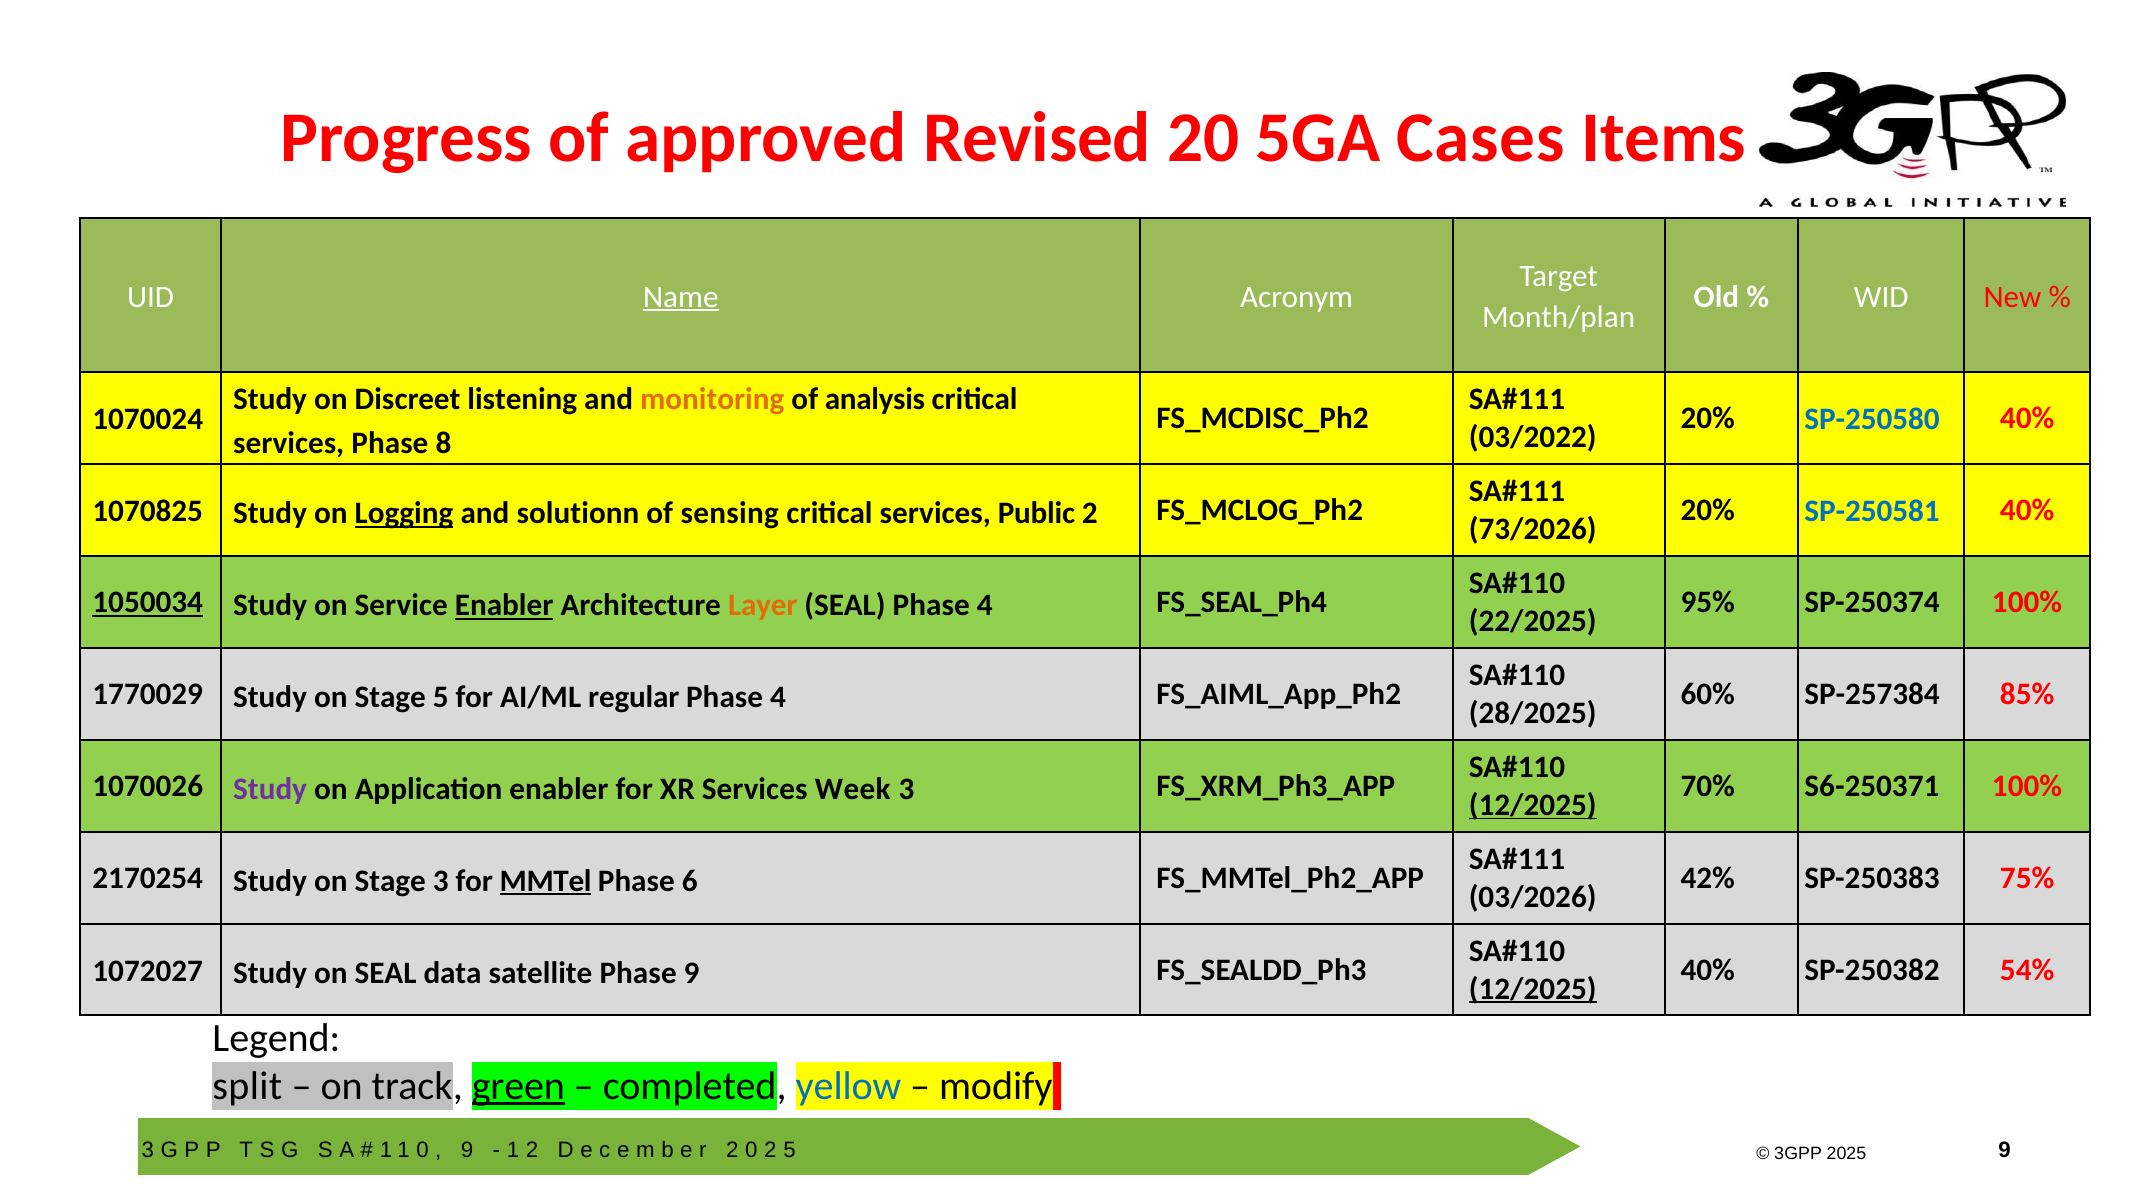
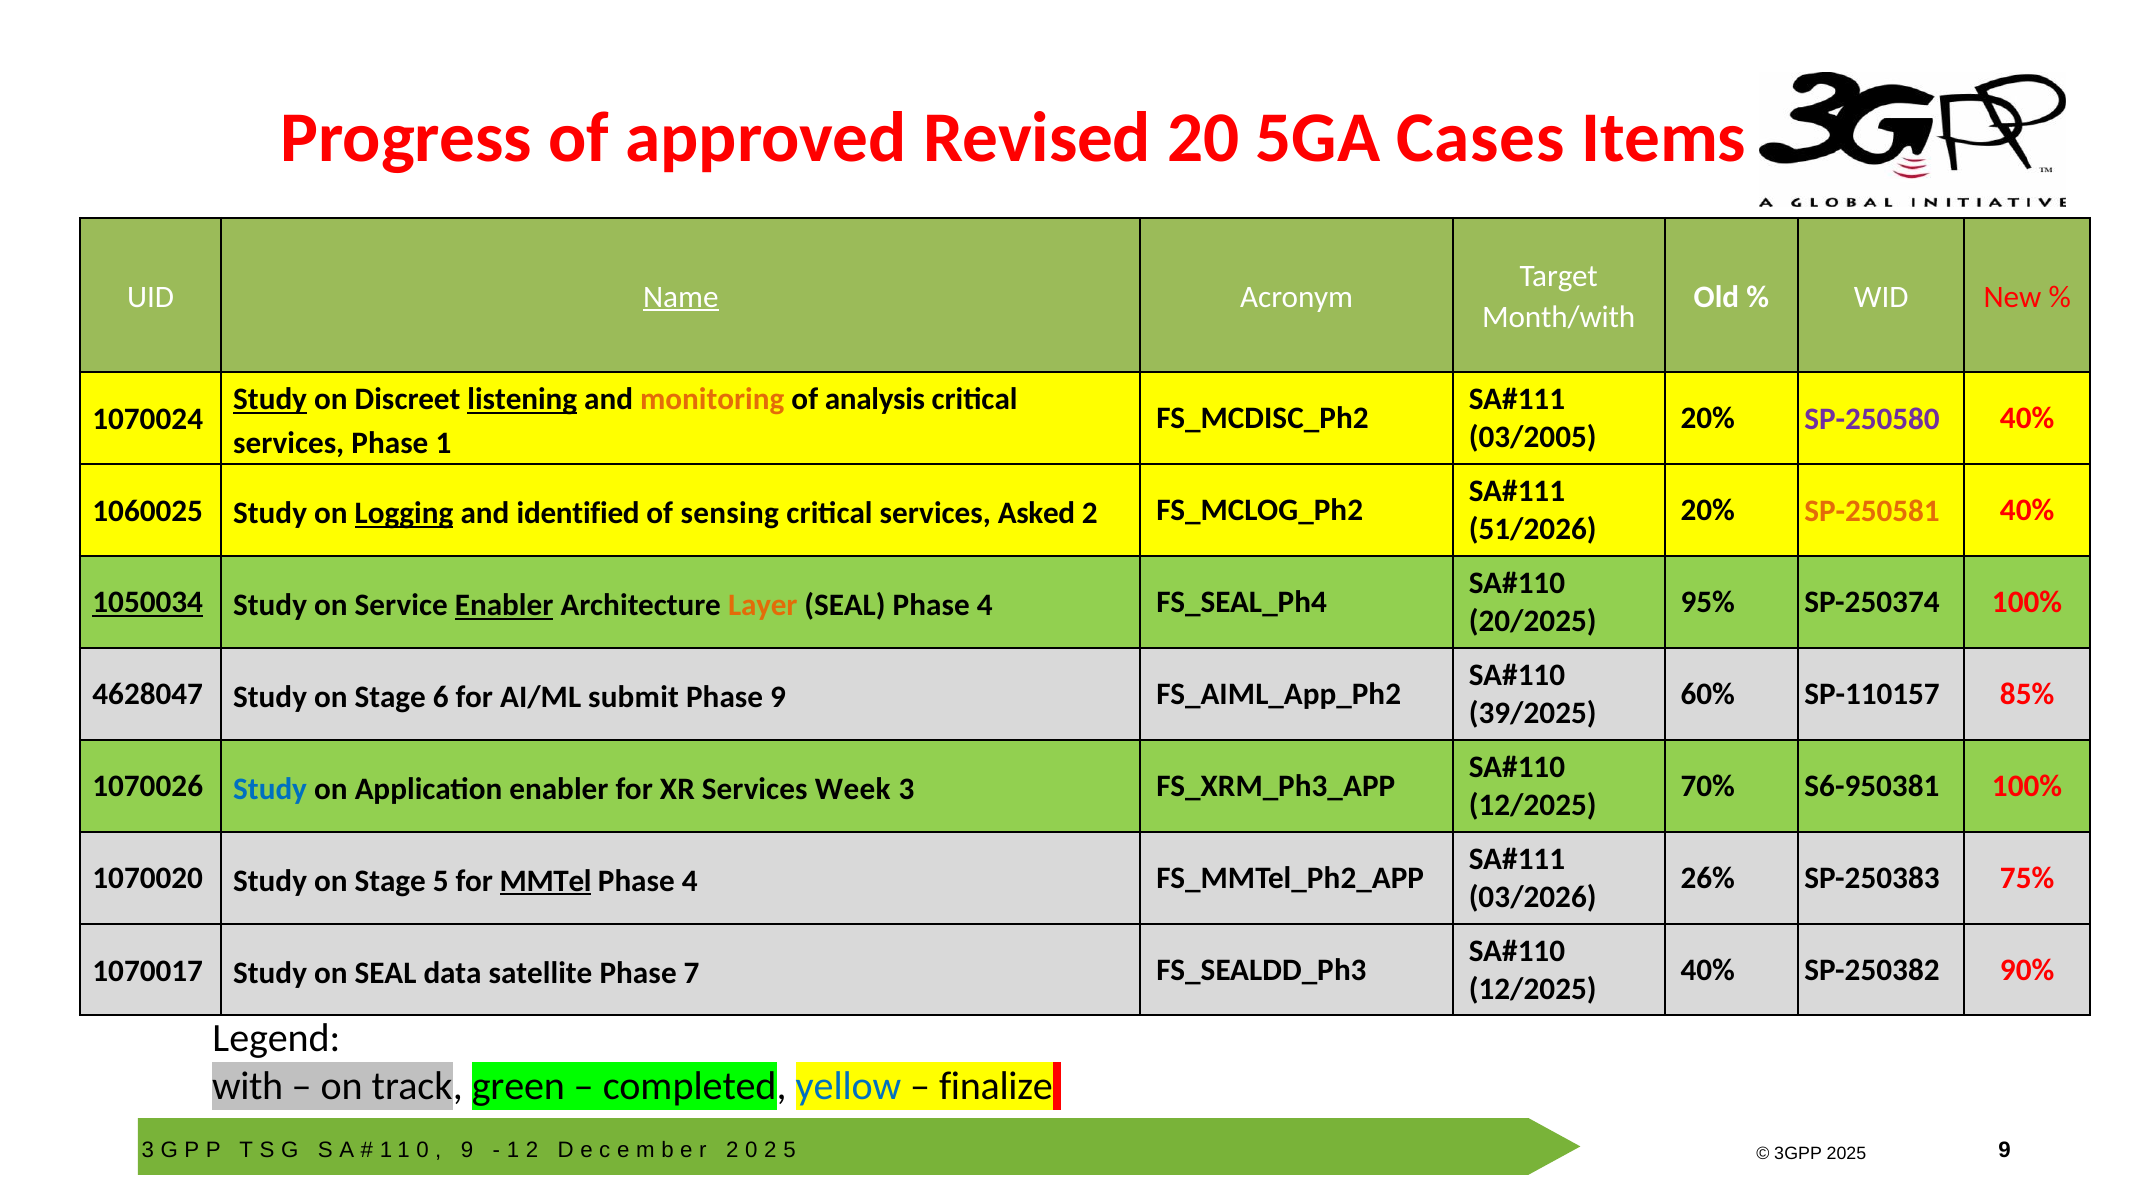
Month/plan: Month/plan -> Month/with
Study at (270, 399) underline: none -> present
listening underline: none -> present
SP-250580 colour: blue -> purple
03/2022: 03/2022 -> 03/2005
Phase 8: 8 -> 1
SP-250581 colour: blue -> orange
1070825: 1070825 -> 1060025
solutionn: solutionn -> identified
Public: Public -> Asked
73/2026: 73/2026 -> 51/2026
22/2025: 22/2025 -> 20/2025
1770029: 1770029 -> 4628047
Stage 5: 5 -> 6
regular: regular -> submit
4 at (778, 697): 4 -> 9
SP-257384: SP-257384 -> SP-110157
28/2025: 28/2025 -> 39/2025
Study at (270, 789) colour: purple -> blue
S6-250371: S6-250371 -> S6-950381
12/2025 at (1533, 805) underline: present -> none
2170254: 2170254 -> 1070020
Stage 3: 3 -> 5
6 at (690, 881): 6 -> 4
42%: 42% -> 26%
54%: 54% -> 90%
1072027: 1072027 -> 1070017
Phase 9: 9 -> 7
12/2025 at (1533, 989) underline: present -> none
split: split -> with
green underline: present -> none
modify: modify -> finalize
